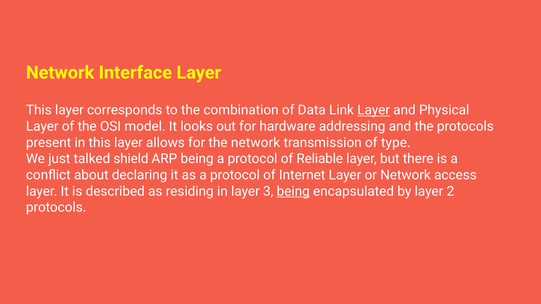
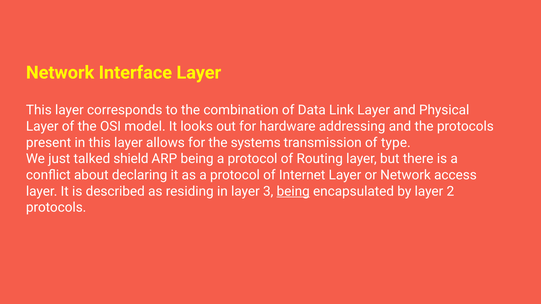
Layer at (374, 110) underline: present -> none
the network: network -> systems
Reliable: Reliable -> Routing
